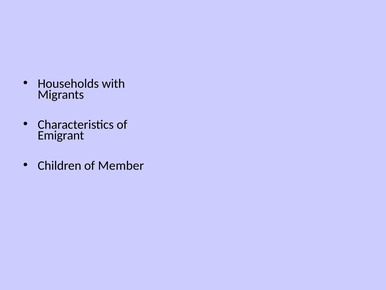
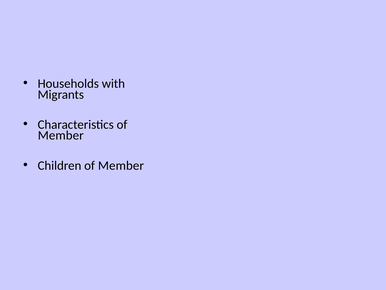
Emigrant at (61, 135): Emigrant -> Member
